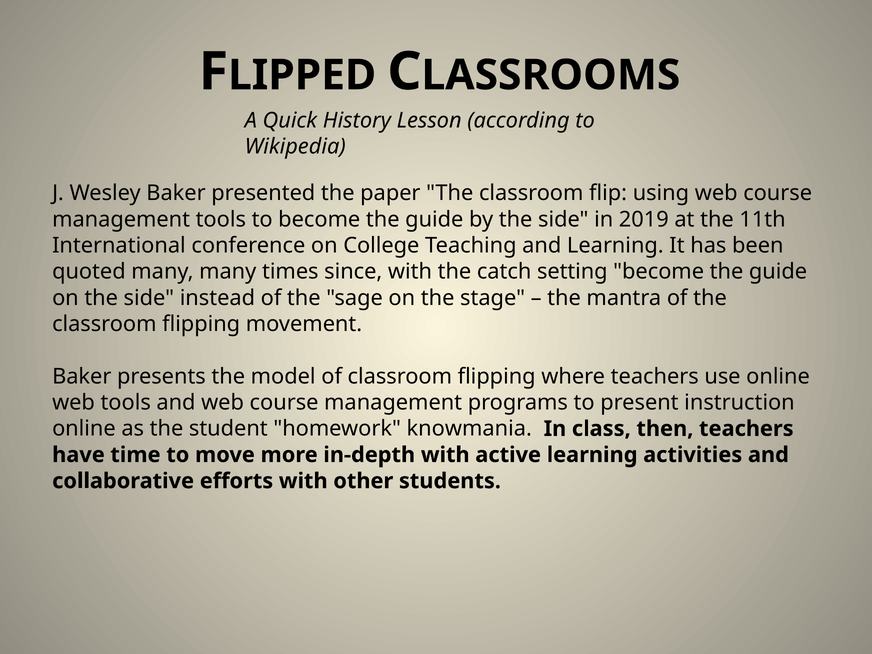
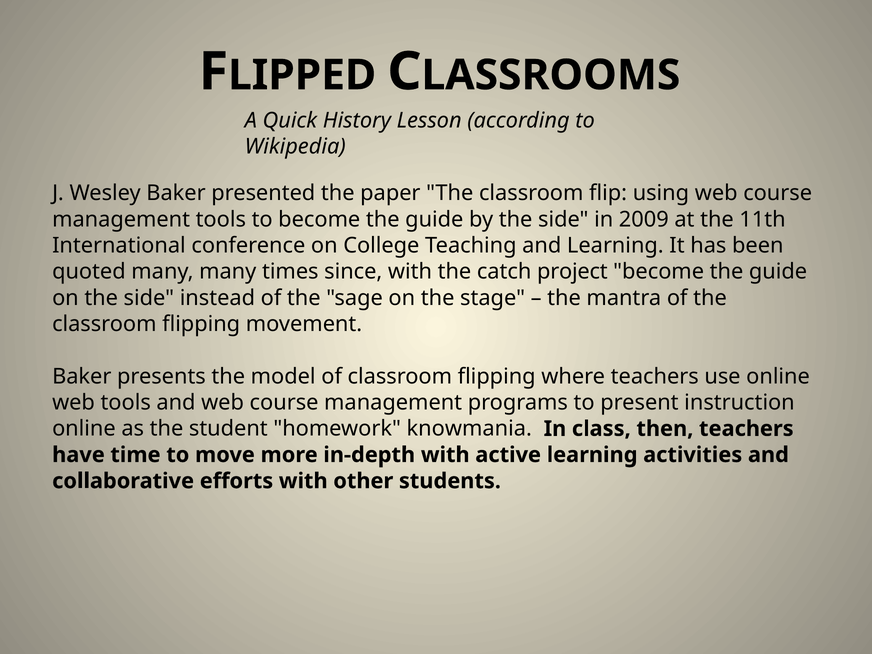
2019: 2019 -> 2009
setting: setting -> project
